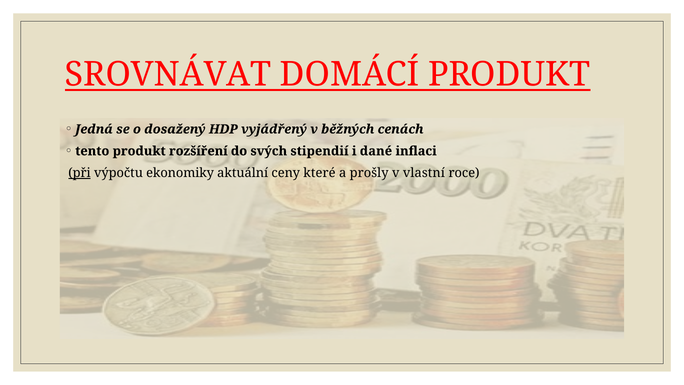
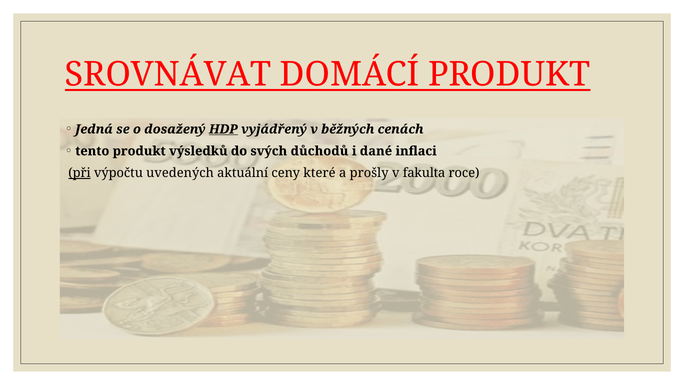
HDP underline: none -> present
rozšíření: rozšíření -> výsledků
stipendií: stipendií -> důchodů
ekonomiky: ekonomiky -> uvedených
vlastní: vlastní -> fakulta
